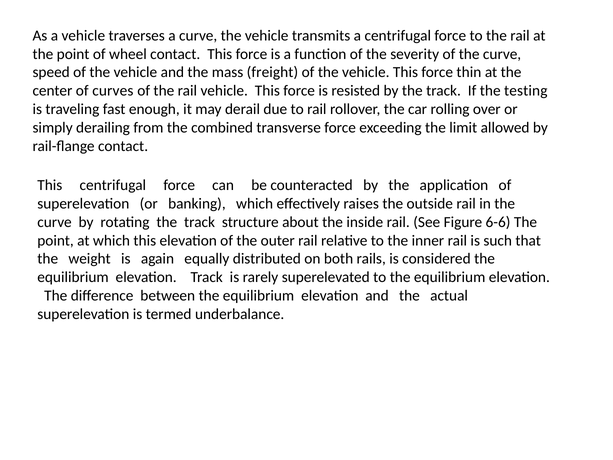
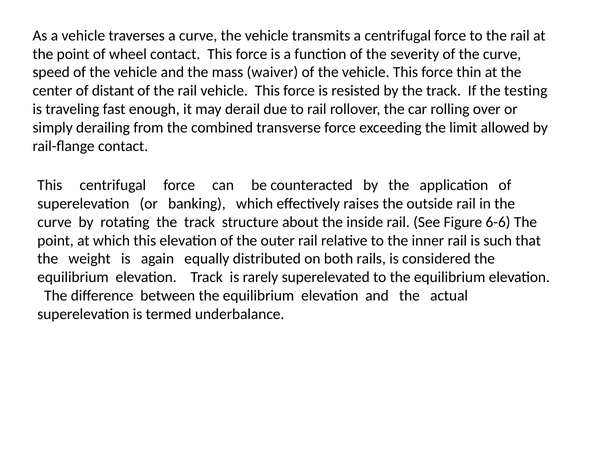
freight: freight -> waiver
curves: curves -> distant
